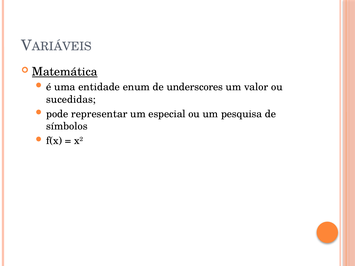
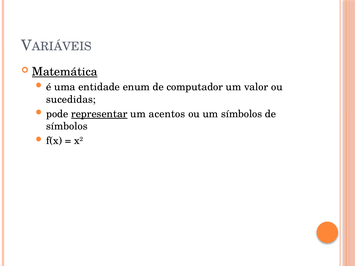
underscores: underscores -> computador
representar underline: none -> present
especial: especial -> acentos
um pesquisa: pesquisa -> símbolos
